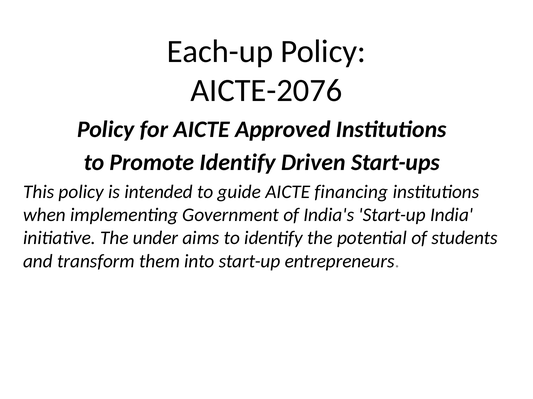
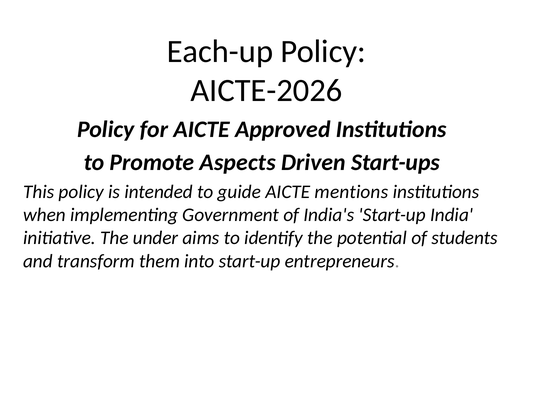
AICTE-2076: AICTE-2076 -> AICTE-2026
Promote Identify: Identify -> Aspects
financing: financing -> mentions
